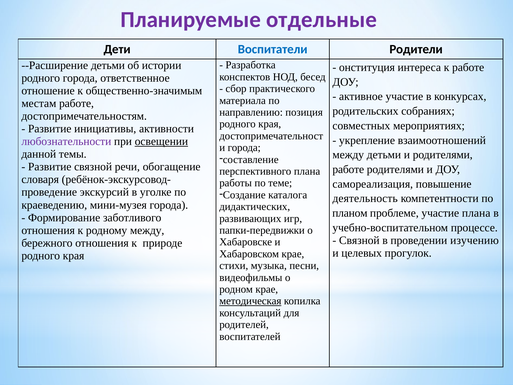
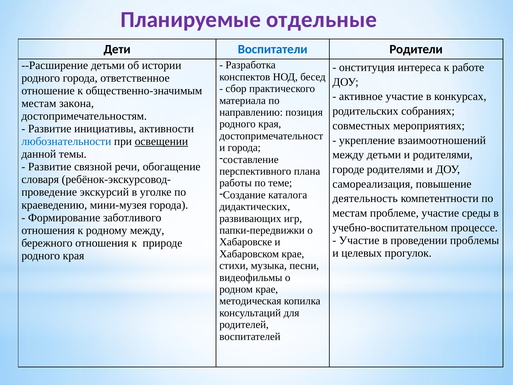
местам работе: работе -> закона
любознательности colour: purple -> blue
работе at (348, 169): работе -> городе
планом at (350, 213): планом -> местам
участие плана: плана -> среды
Связной at (359, 240): Связной -> Участие
изучению: изучению -> проблемы
методическая underline: present -> none
